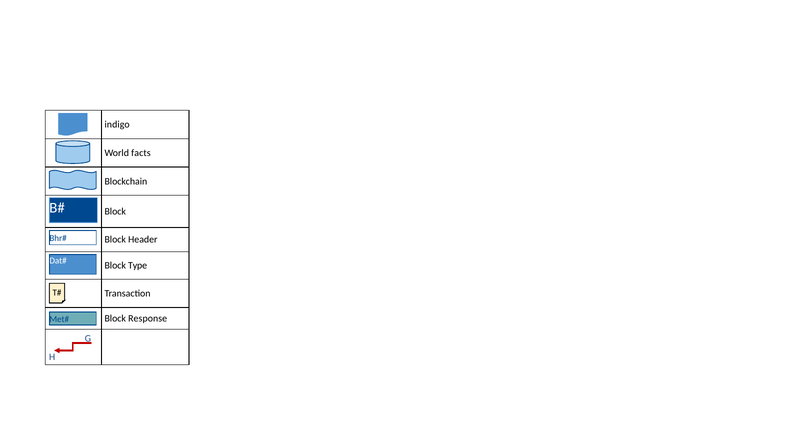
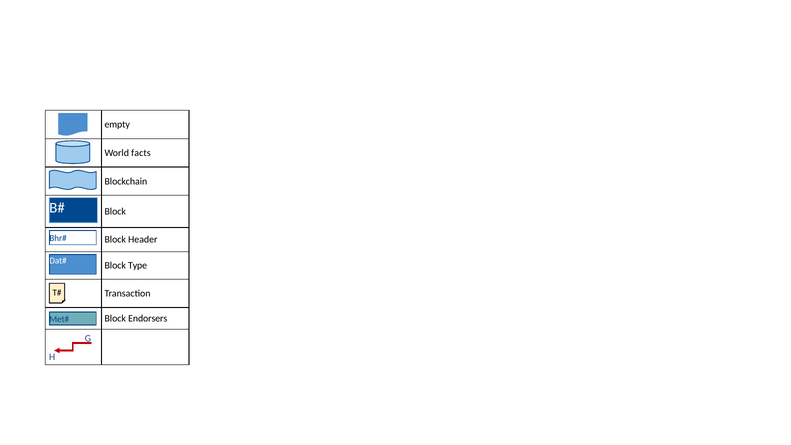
indigo: indigo -> empty
Response: Response -> Endorsers
